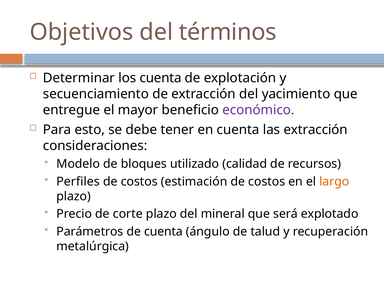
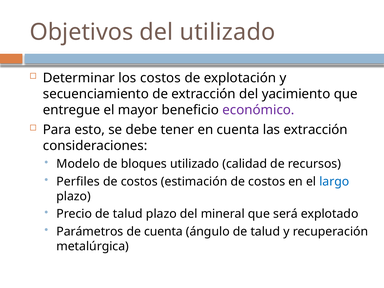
del términos: términos -> utilizado
los cuenta: cuenta -> costos
largo colour: orange -> blue
Precio de corte: corte -> talud
